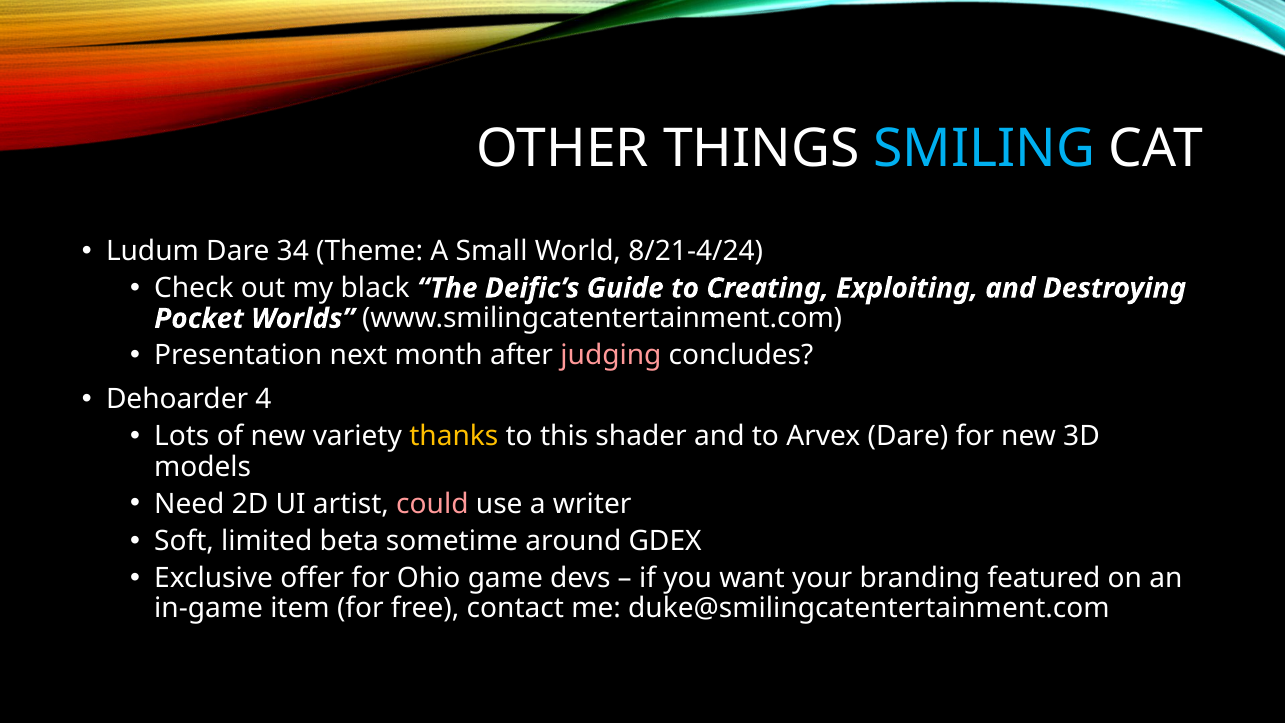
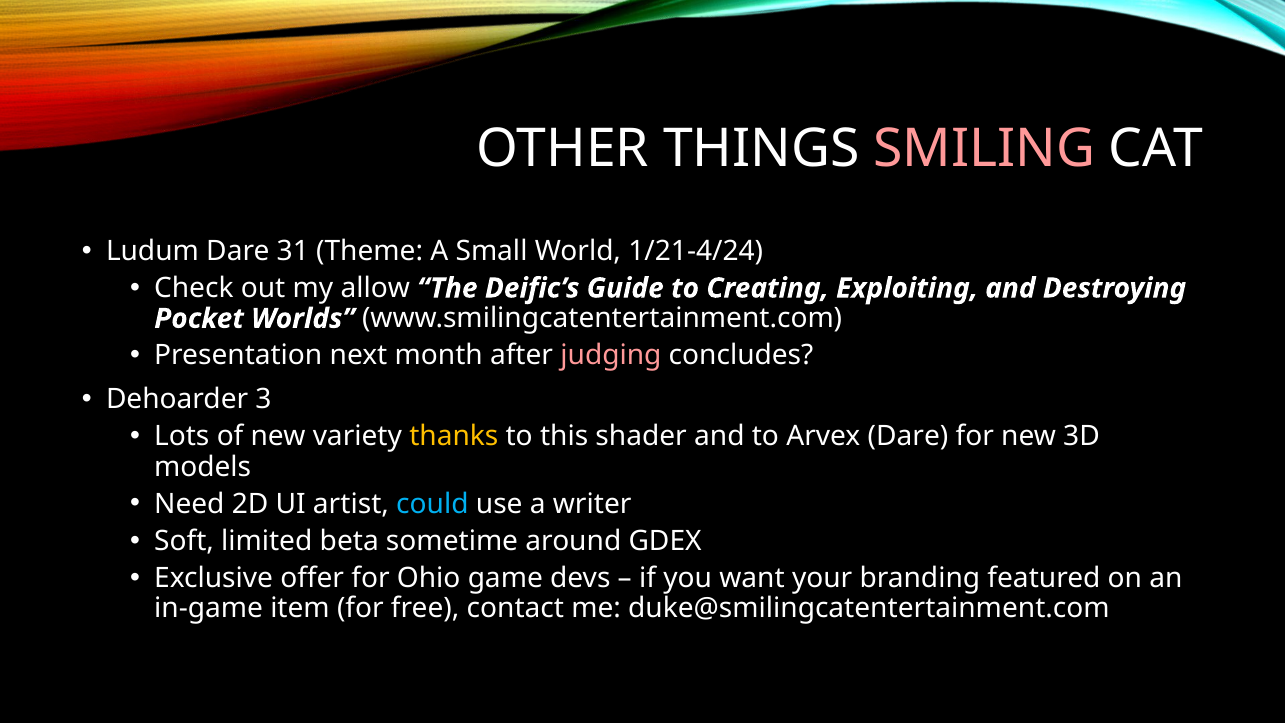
SMILING colour: light blue -> pink
34: 34 -> 31
8/21-4/24: 8/21-4/24 -> 1/21-4/24
black: black -> allow
4: 4 -> 3
could colour: pink -> light blue
